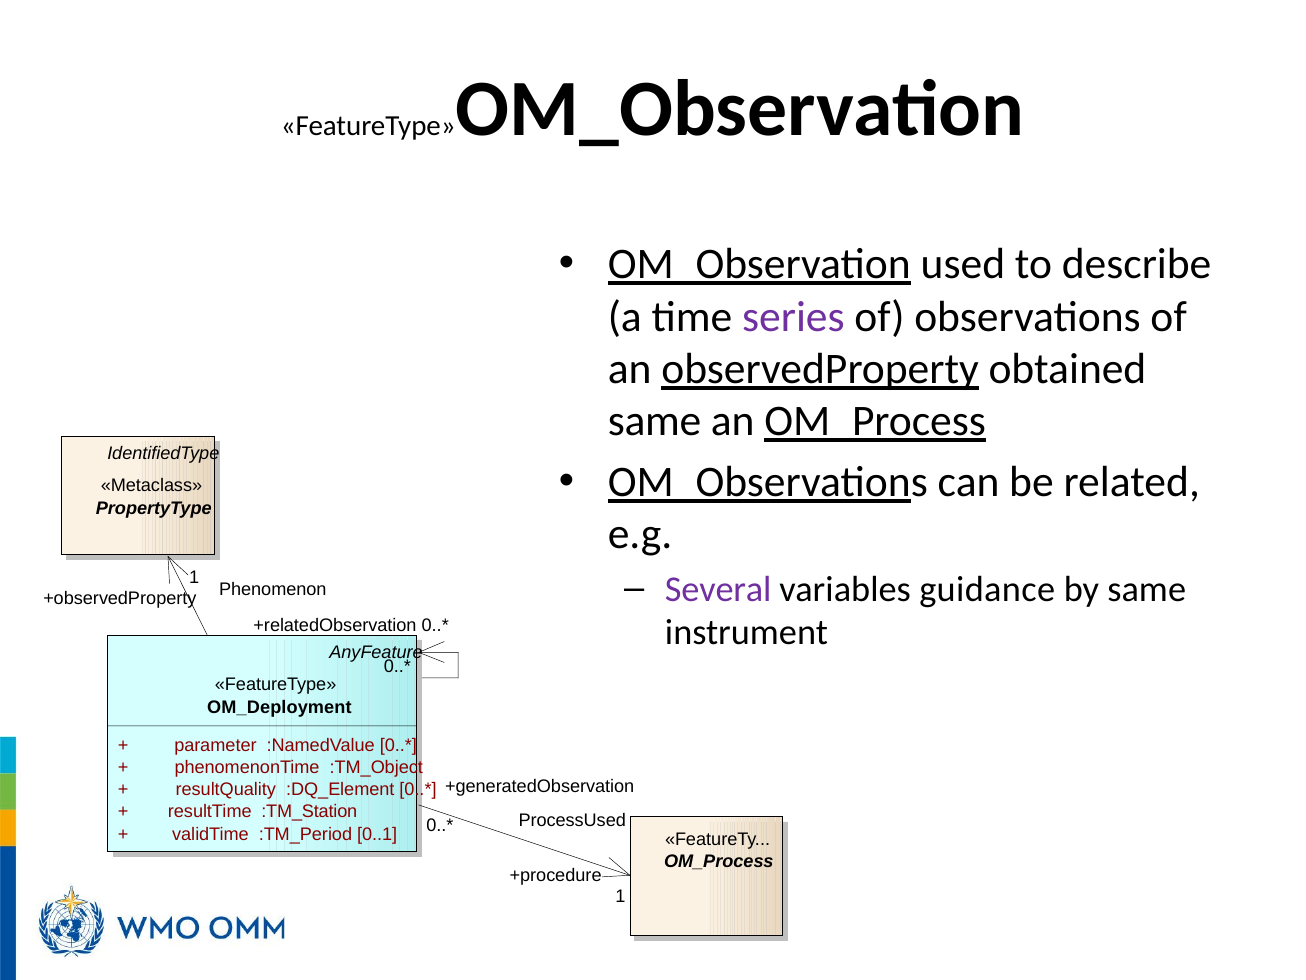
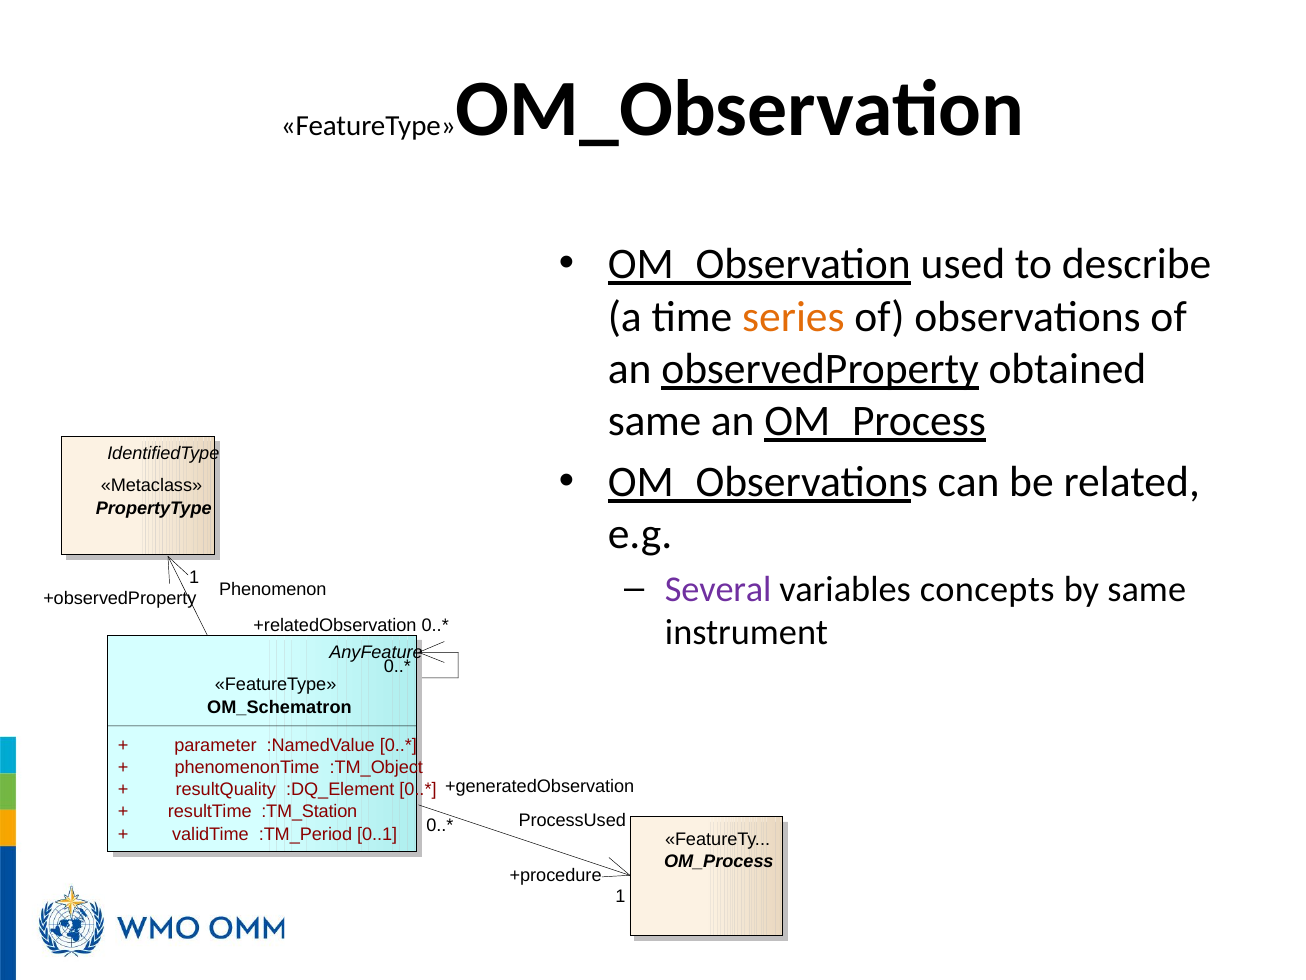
series colour: purple -> orange
guidance: guidance -> concepts
OM_Deployment: OM_Deployment -> OM_Schematron
